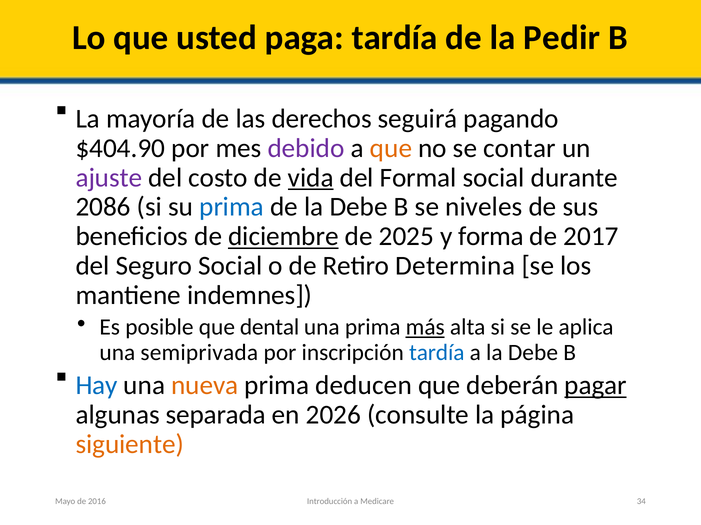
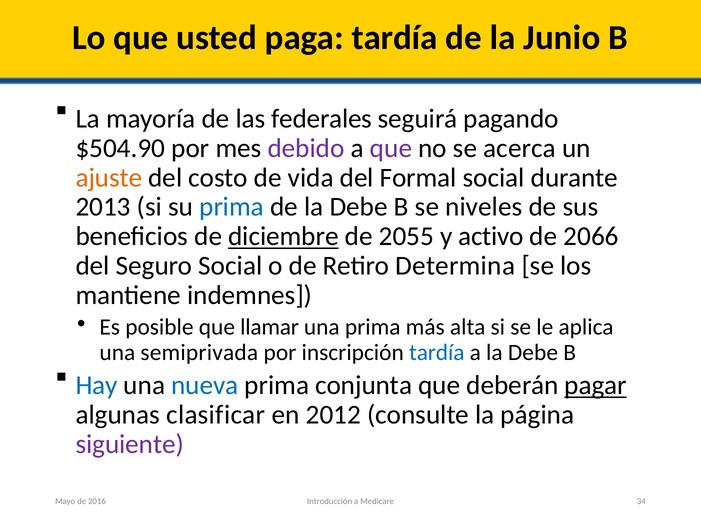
Pedir: Pedir -> Junio
derechos: derechos -> federales
$404.90: $404.90 -> $504.90
que at (391, 148) colour: orange -> purple
contar: contar -> acerca
ajuste colour: purple -> orange
vida underline: present -> none
2086: 2086 -> 2013
2025: 2025 -> 2055
forma: forma -> activo
2017: 2017 -> 2066
dental: dental -> llamar
más underline: present -> none
nueva colour: orange -> blue
deducen: deducen -> conjunta
separada: separada -> clasificar
2026: 2026 -> 2012
siguiente colour: orange -> purple
